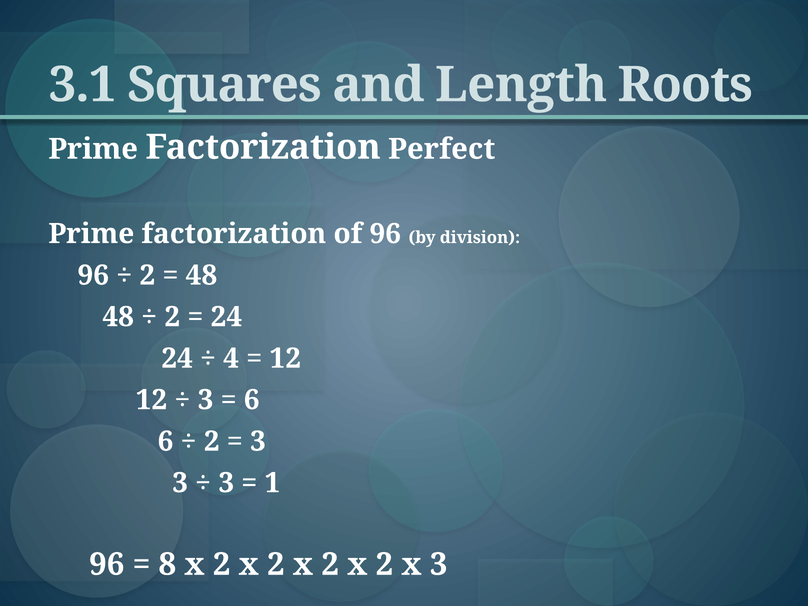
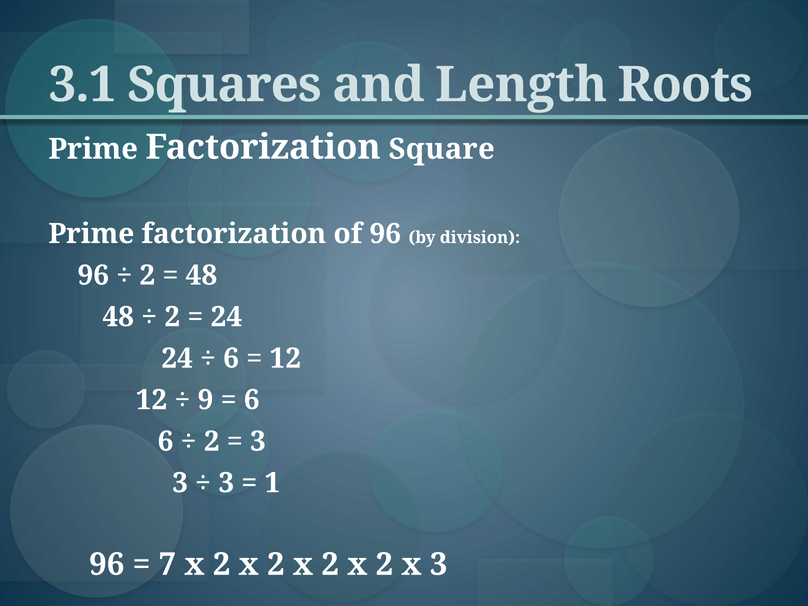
Perfect: Perfect -> Square
4 at (231, 358): 4 -> 6
3 at (205, 400): 3 -> 9
8: 8 -> 7
